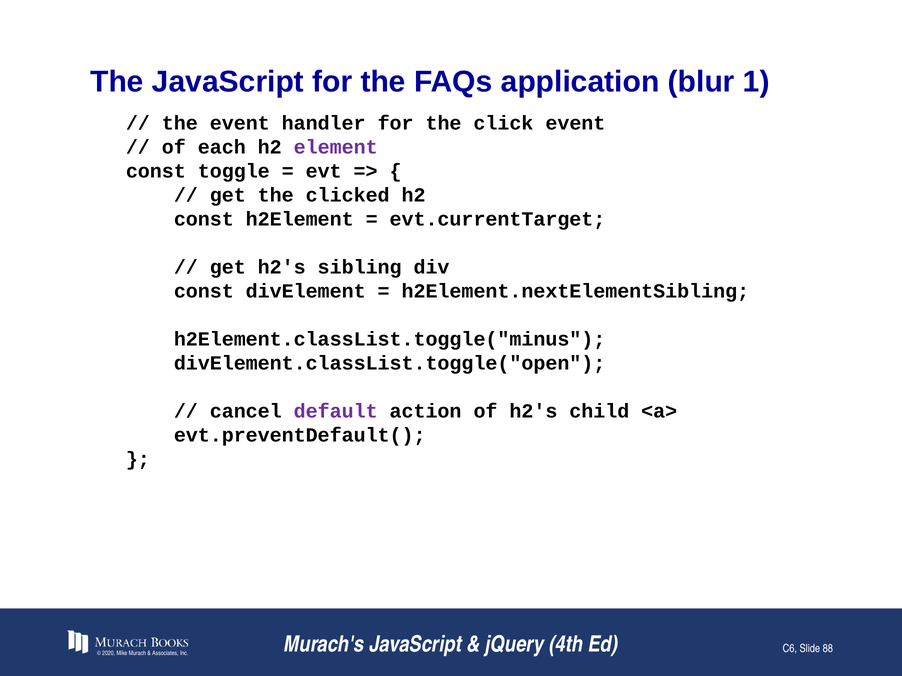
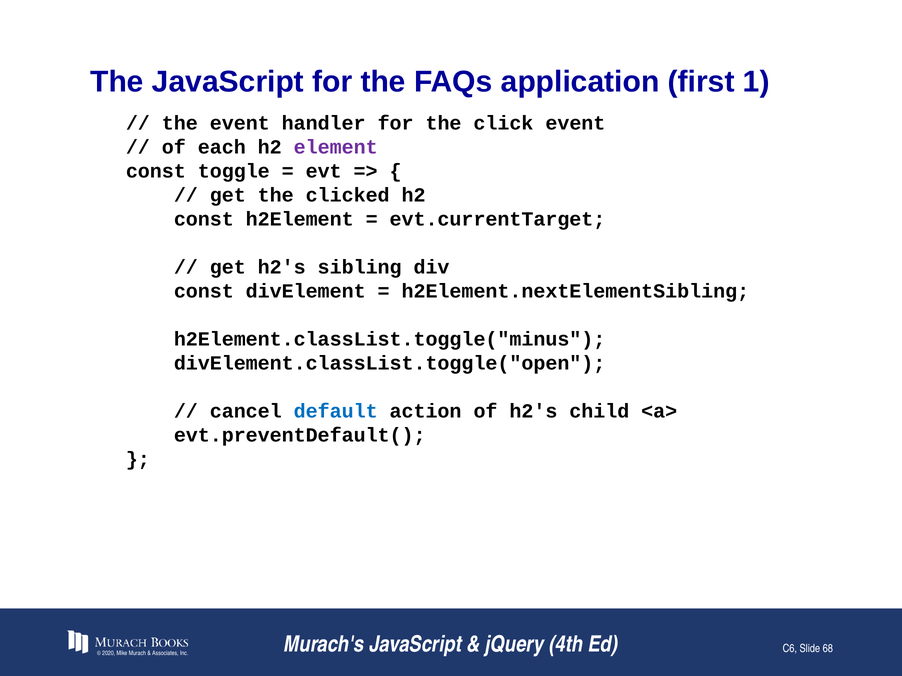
blur: blur -> first
default colour: purple -> blue
88: 88 -> 68
